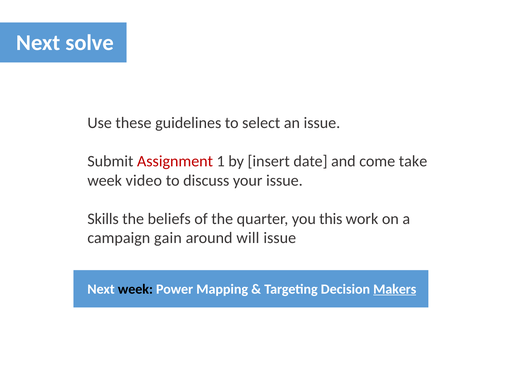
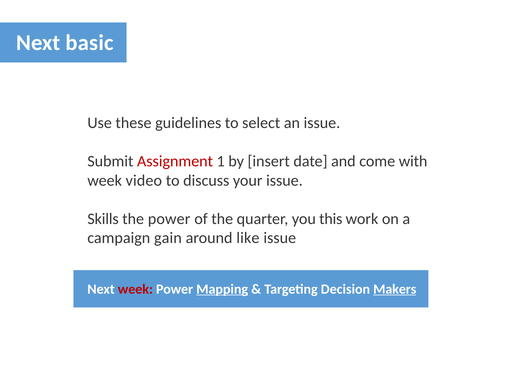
solve: solve -> basic
take: take -> with
the beliefs: beliefs -> power
will: will -> like
week at (135, 290) colour: black -> red
Mapping underline: none -> present
